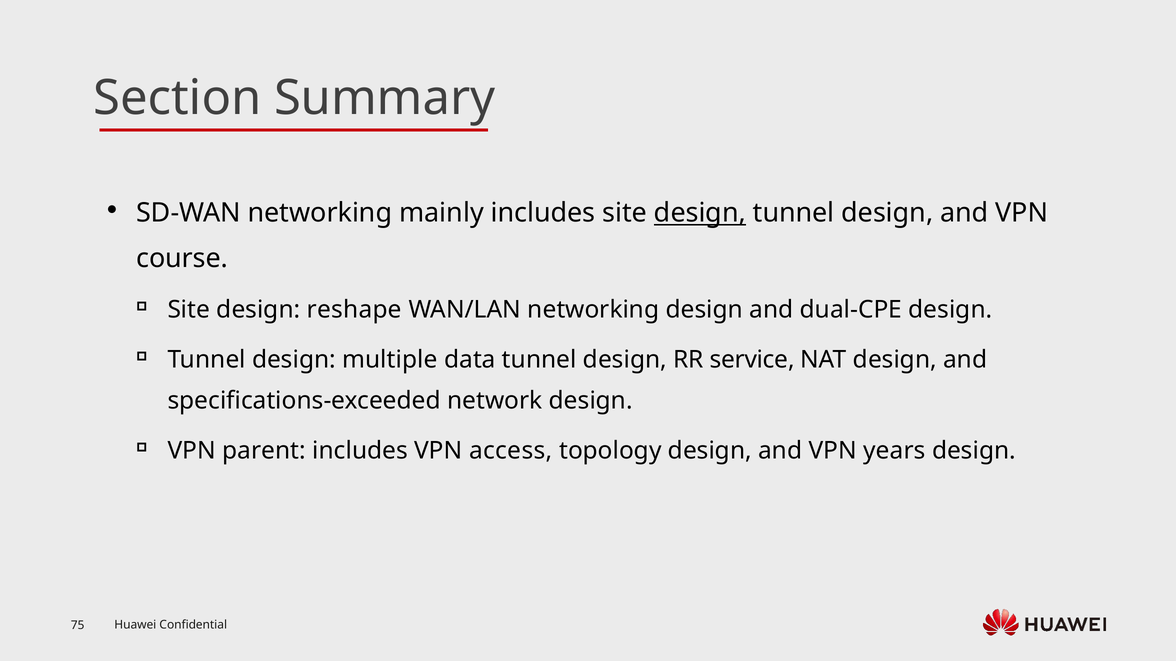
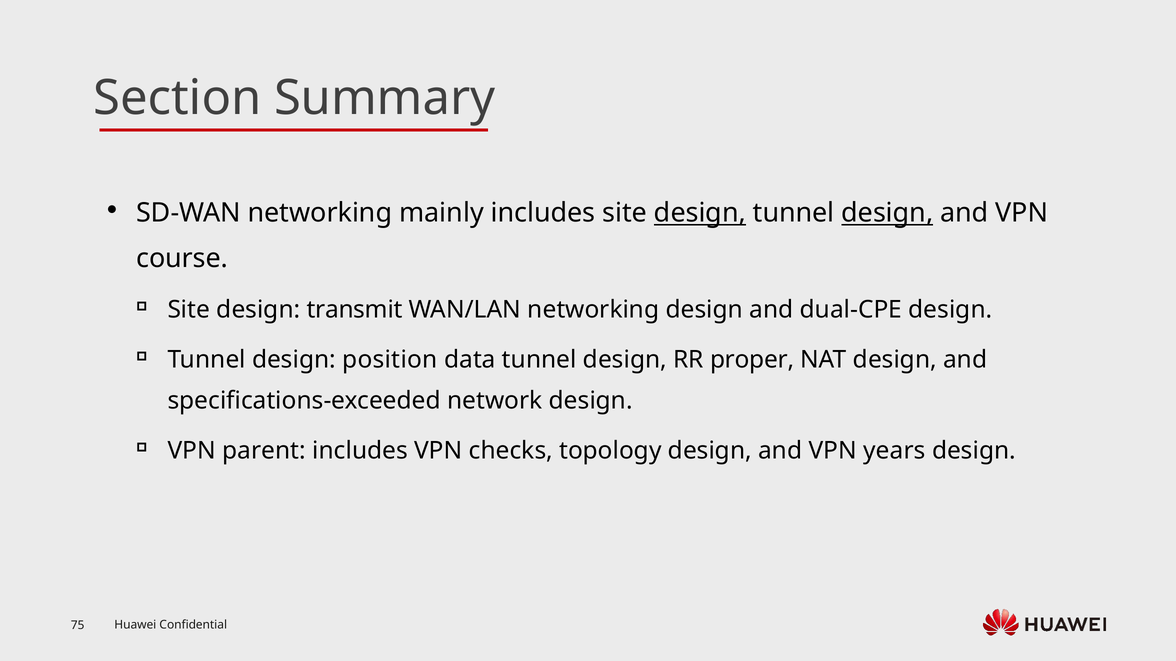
design at (887, 213) underline: none -> present
reshape: reshape -> transmit
multiple: multiple -> position
service: service -> proper
access: access -> checks
